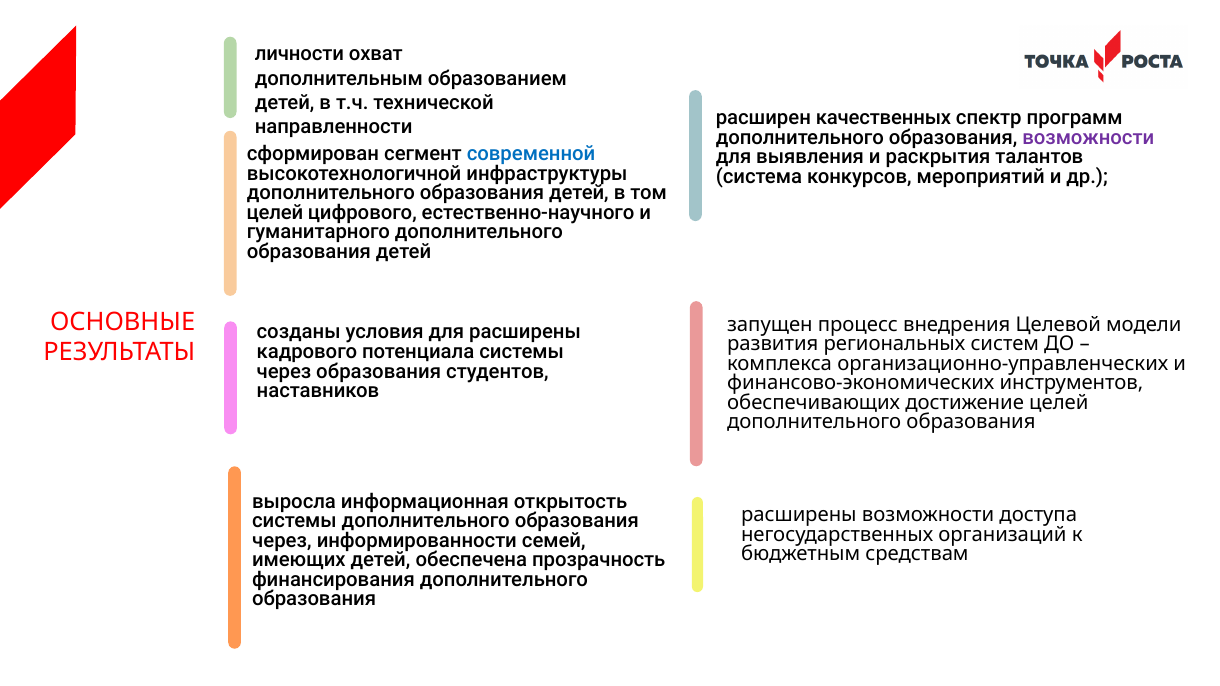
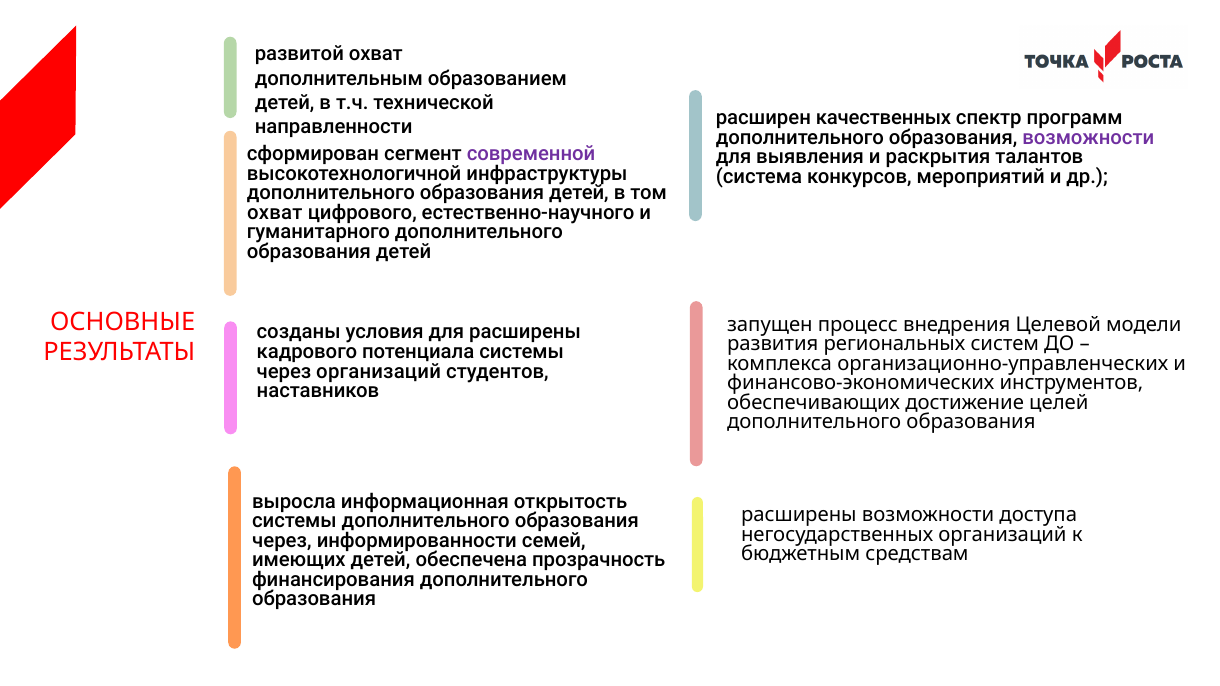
личности: личности -> развитой
современной colour: blue -> purple
целей at (275, 213): целей -> охват
через образования: образования -> организаций
